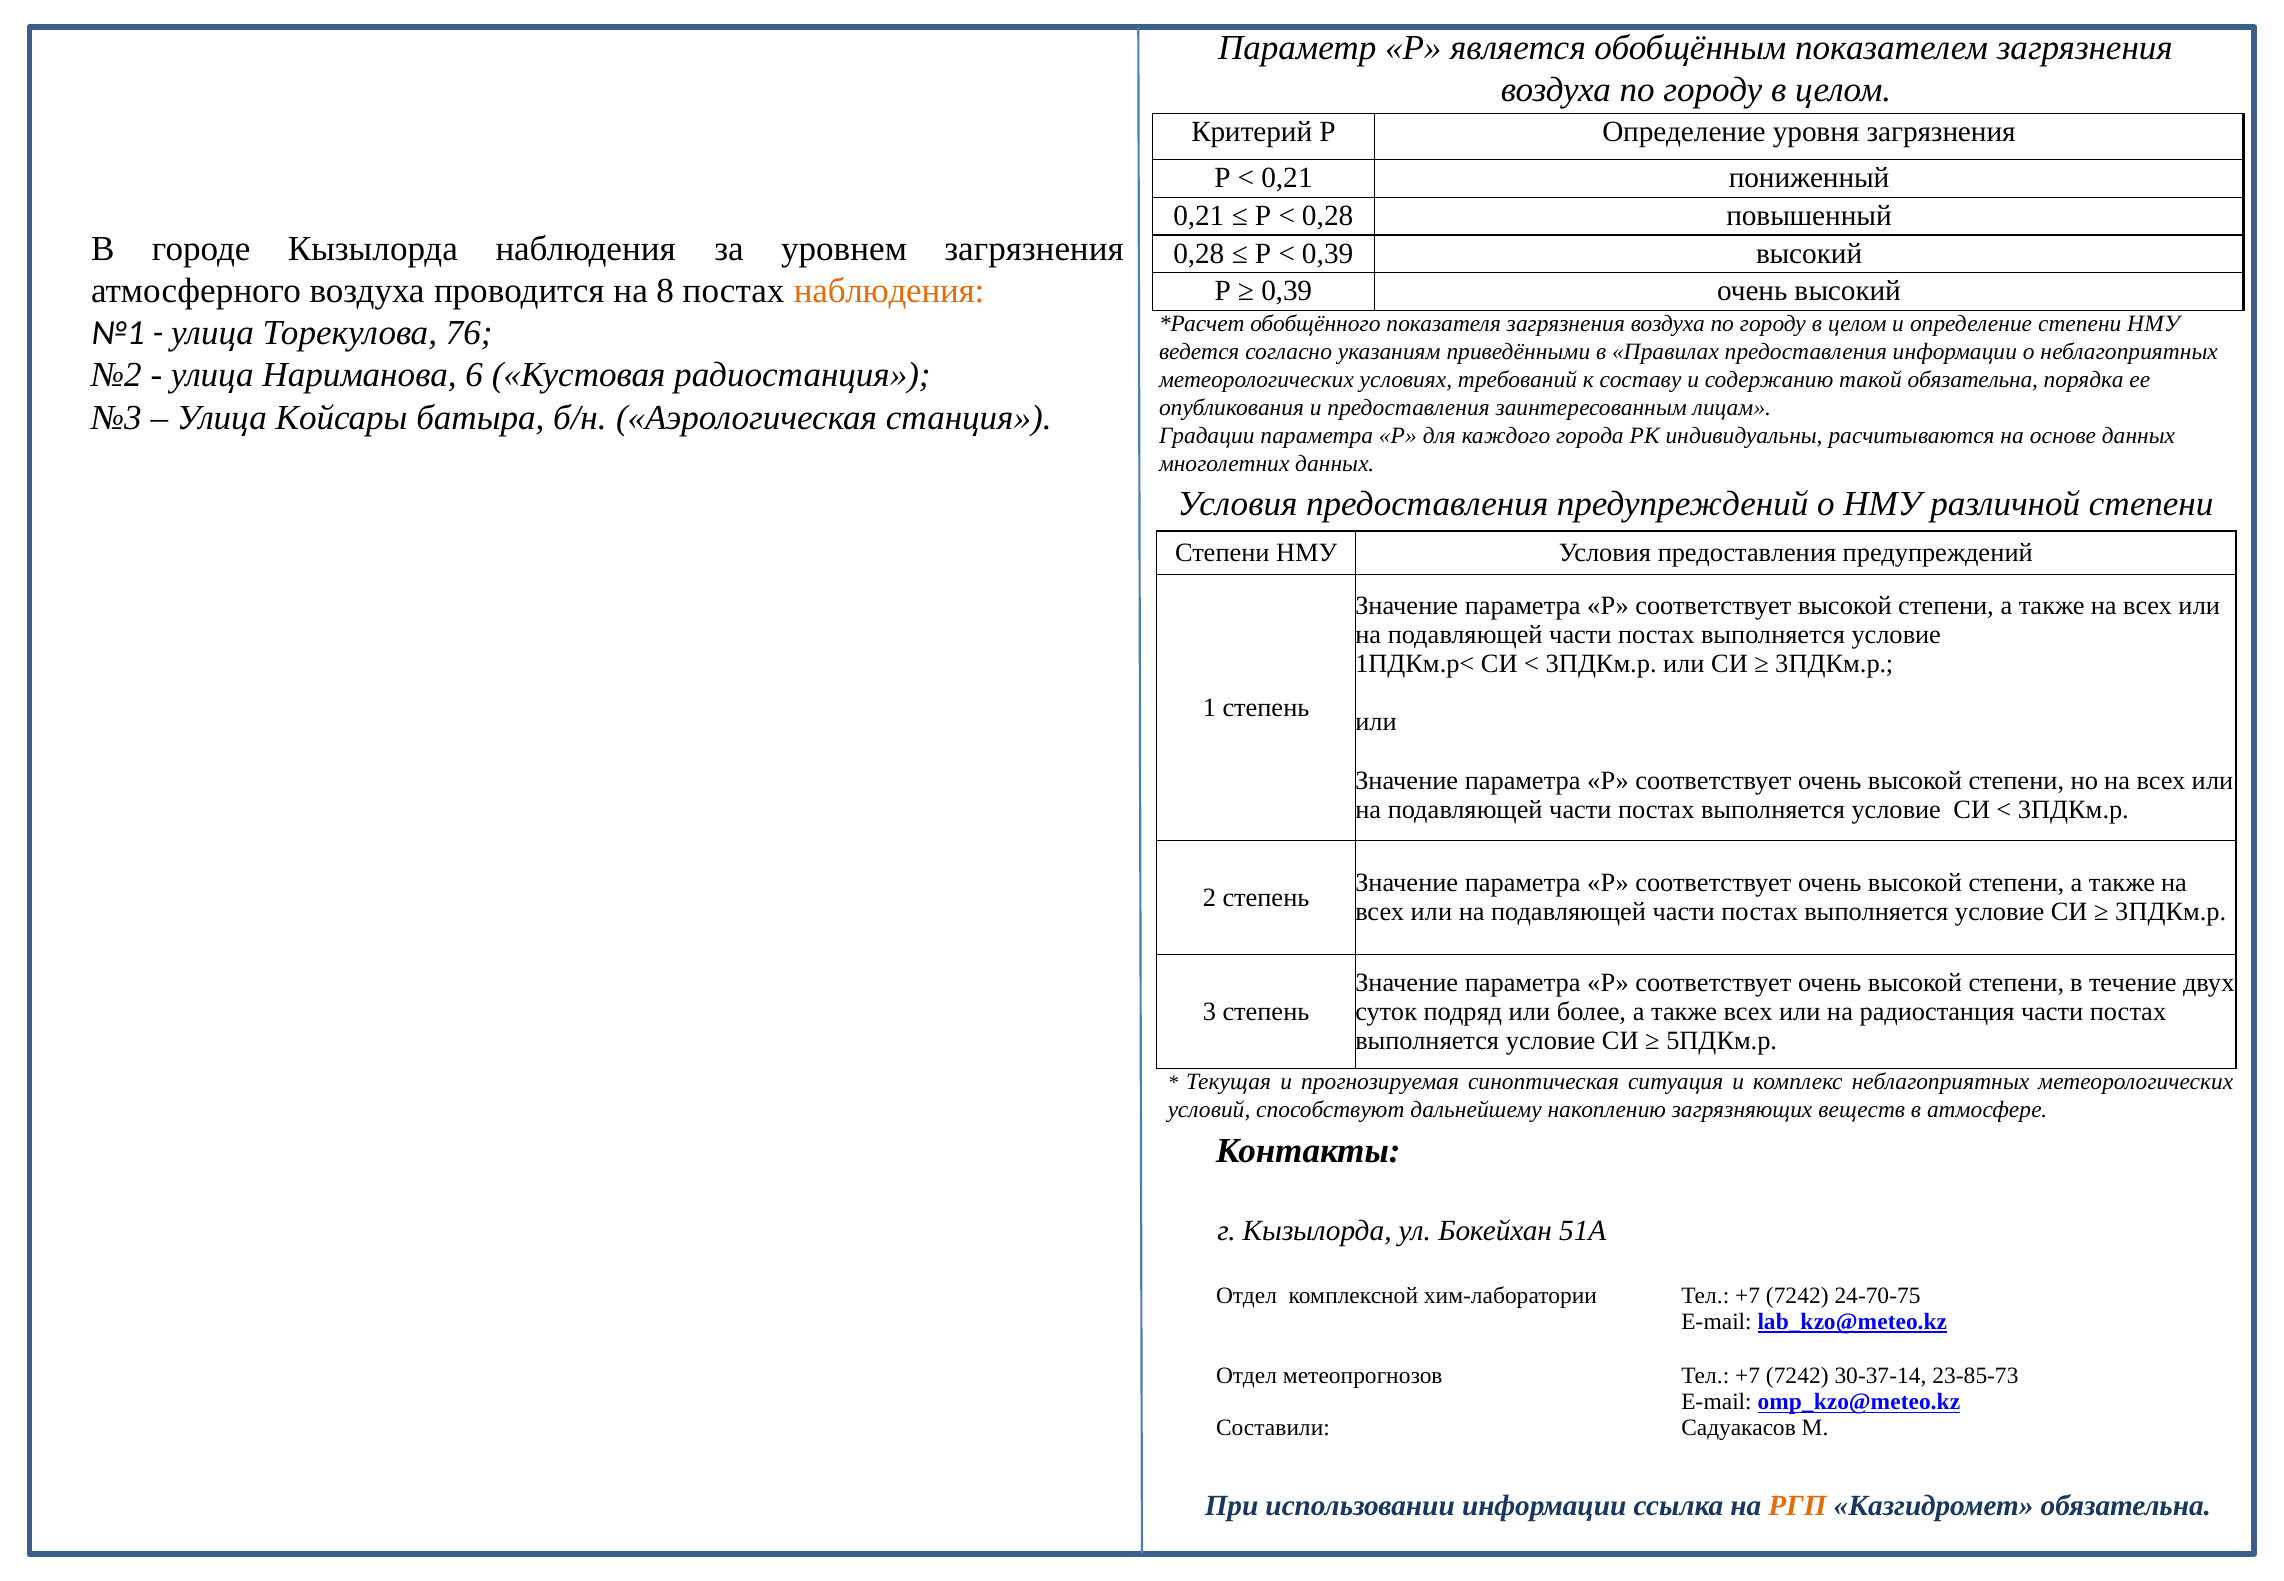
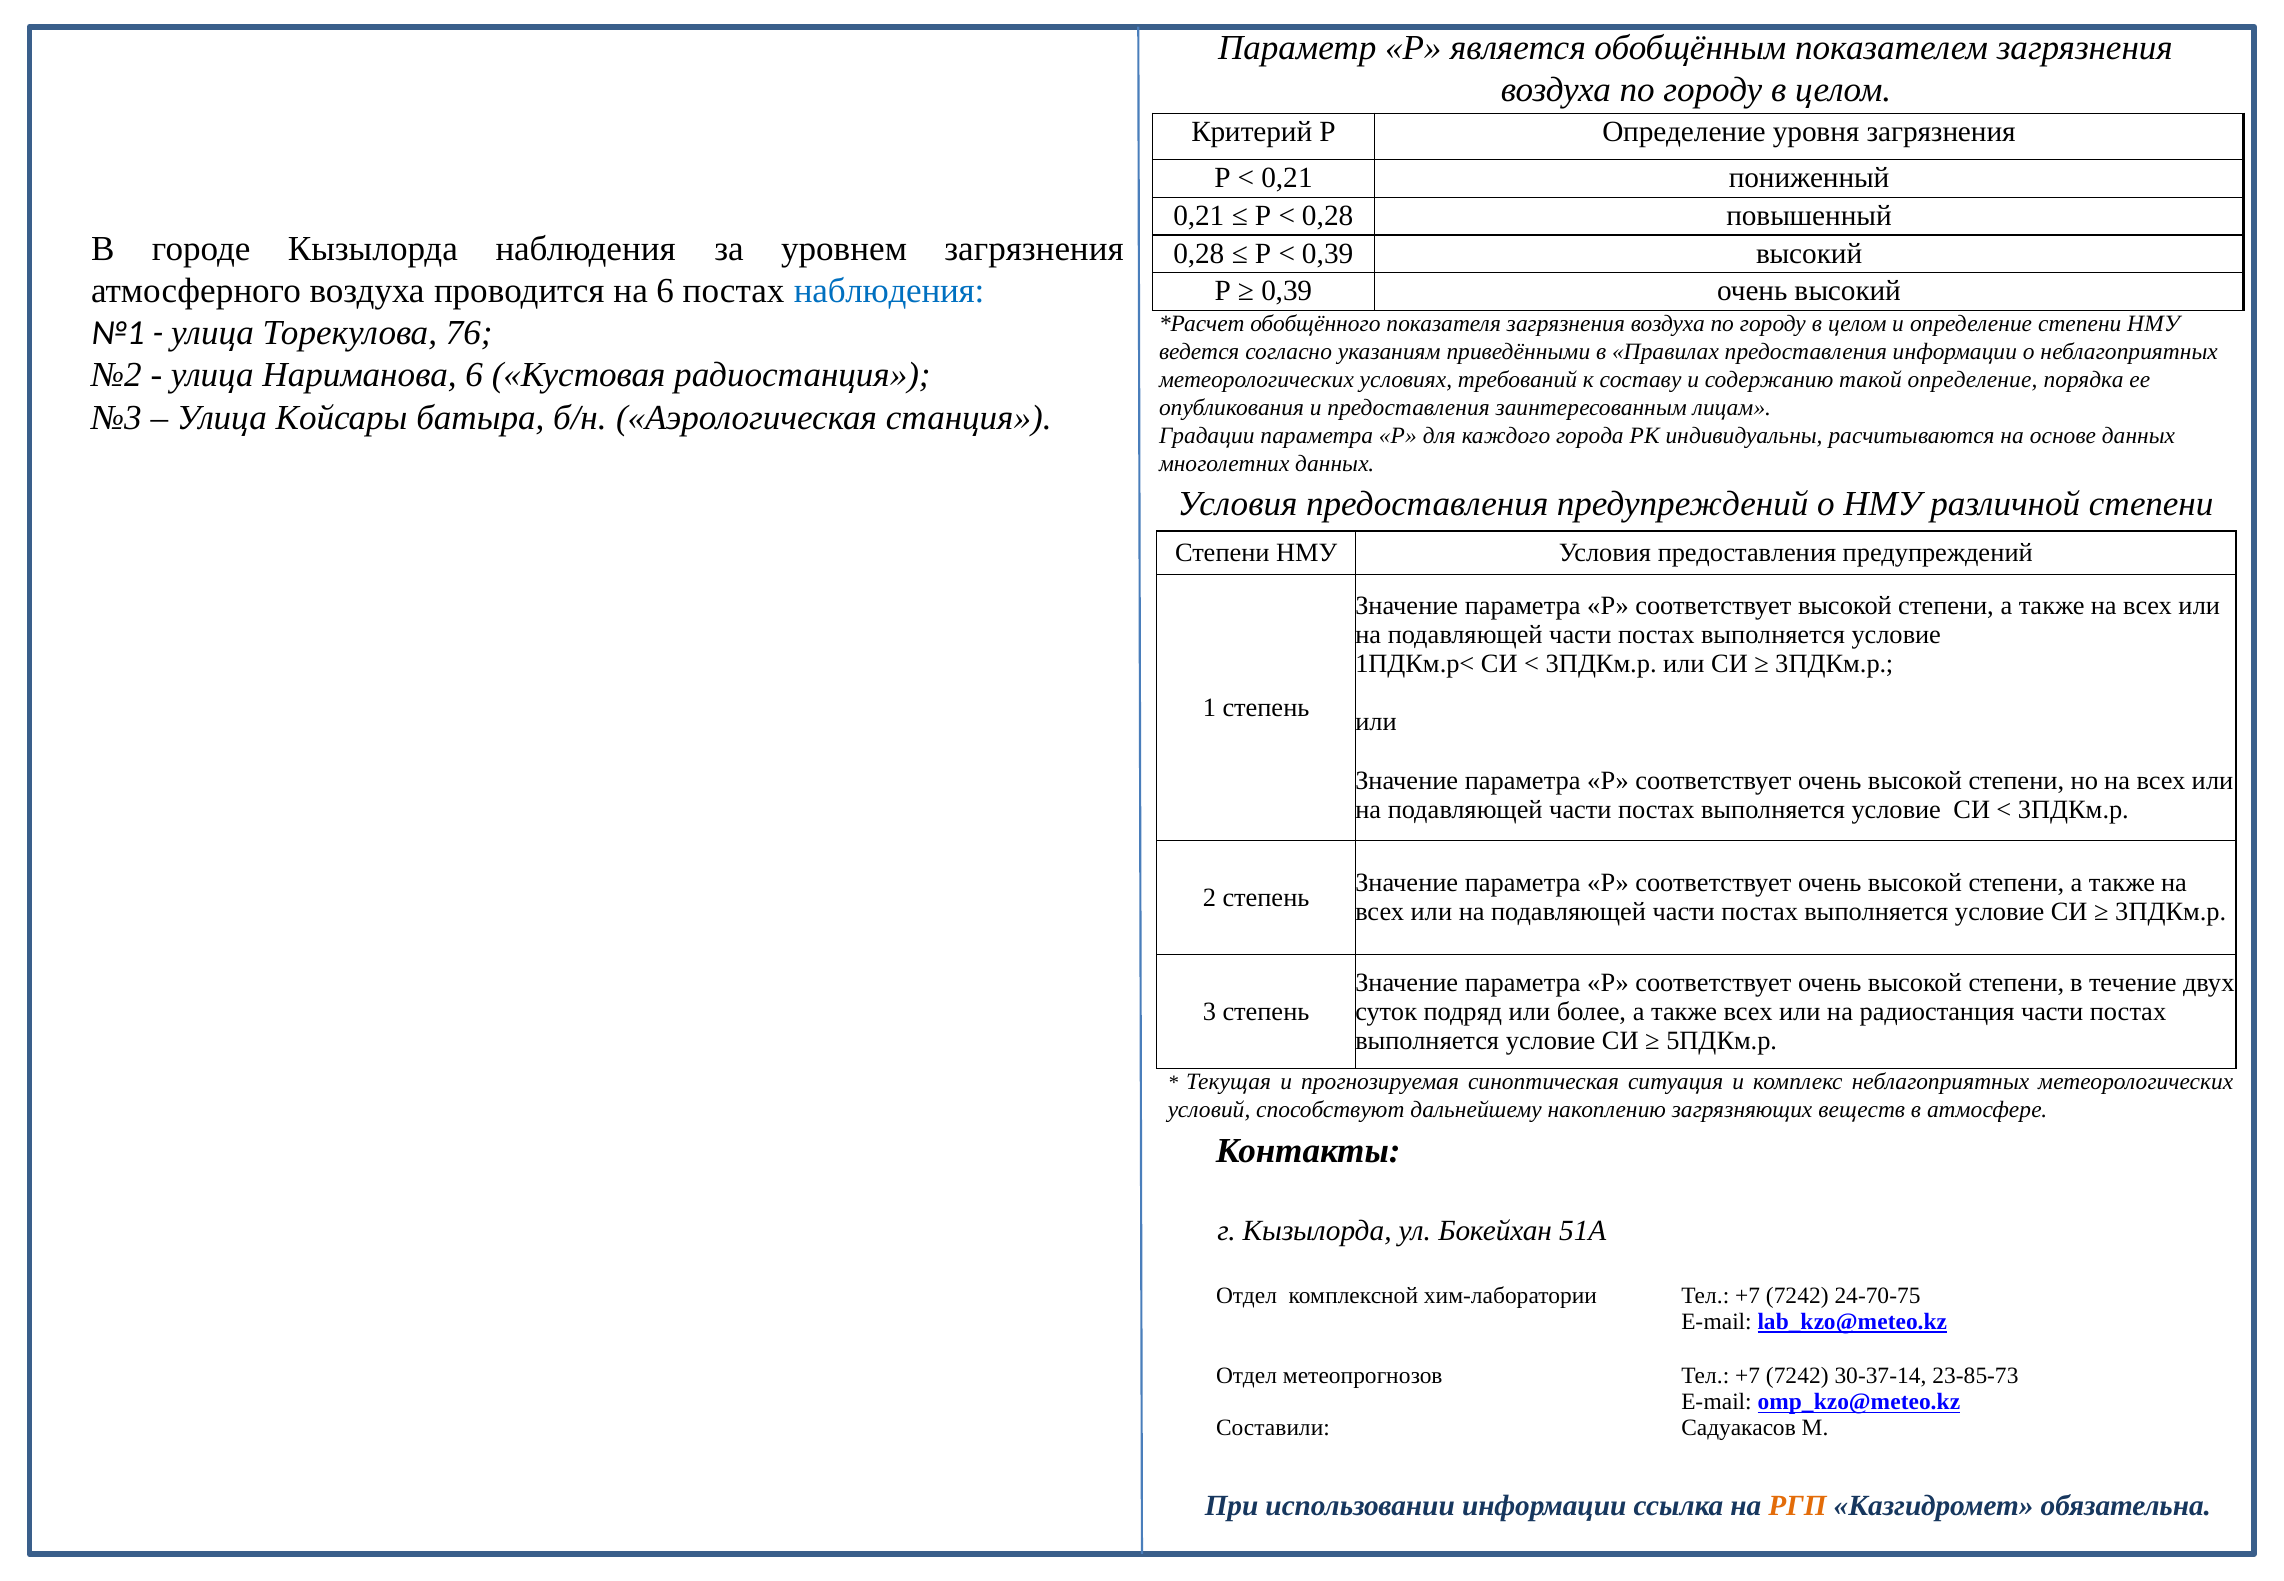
на 8: 8 -> 6
наблюдения at (889, 291) colour: orange -> blue
такой обязательна: обязательна -> определение
